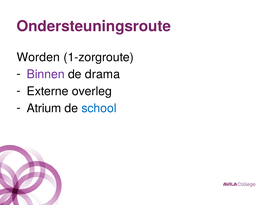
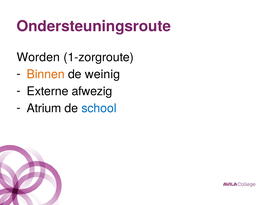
Binnen colour: purple -> orange
drama: drama -> weinig
overleg: overleg -> afwezig
